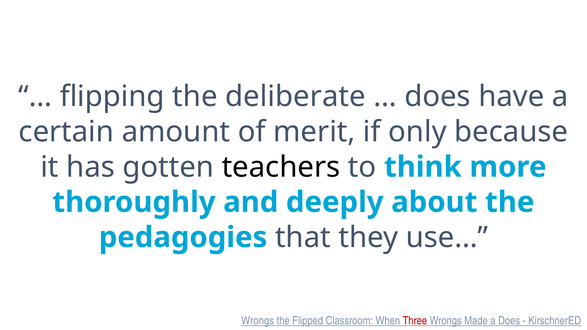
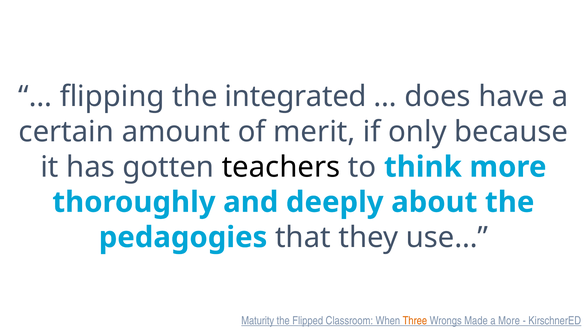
deliberate: deliberate -> integrated
Wrongs at (258, 321): Wrongs -> Maturity
Three colour: red -> orange
a Does: Does -> More
